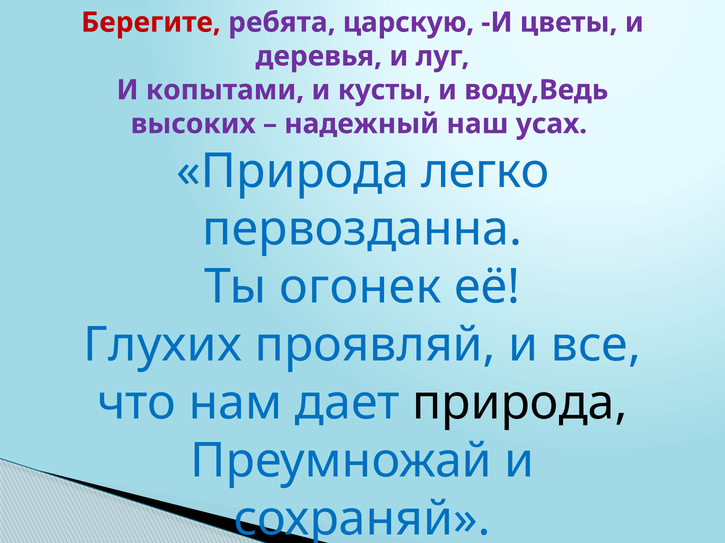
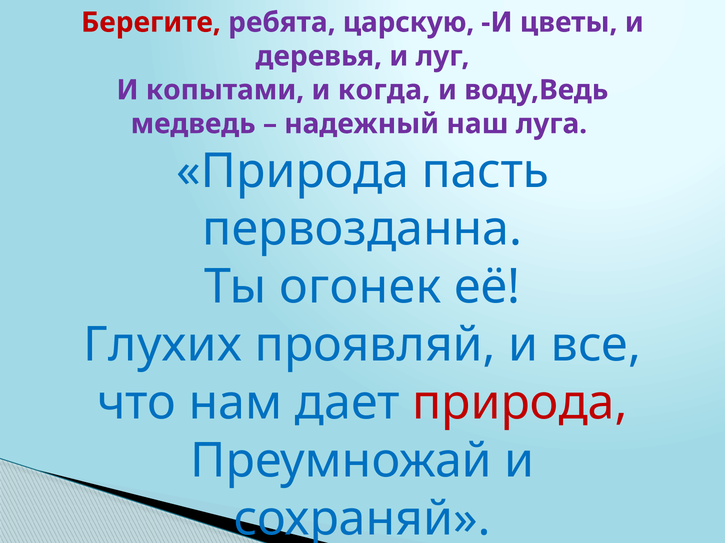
кусты: кусты -> когда
высоких: высоких -> медведь
усах: усах -> луга
легко: легко -> пасть
природа at (520, 403) colour: black -> red
